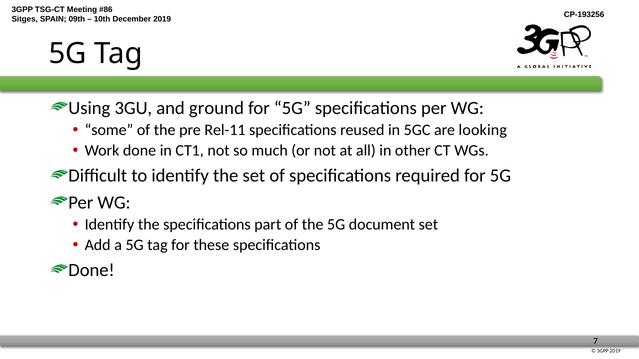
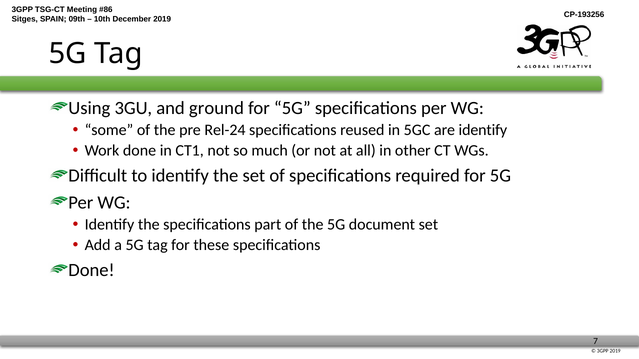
Rel-11: Rel-11 -> Rel-24
are looking: looking -> identify
